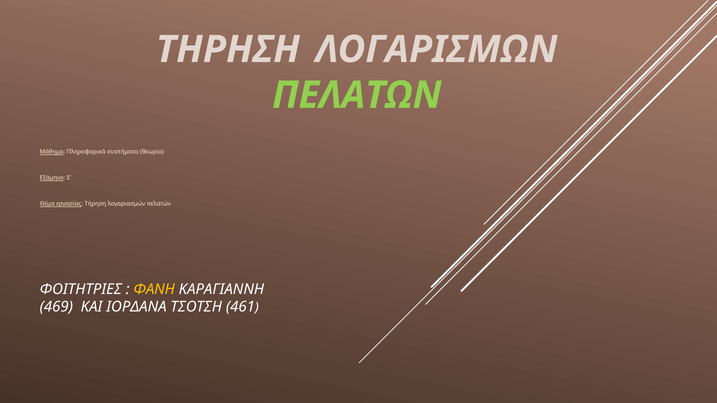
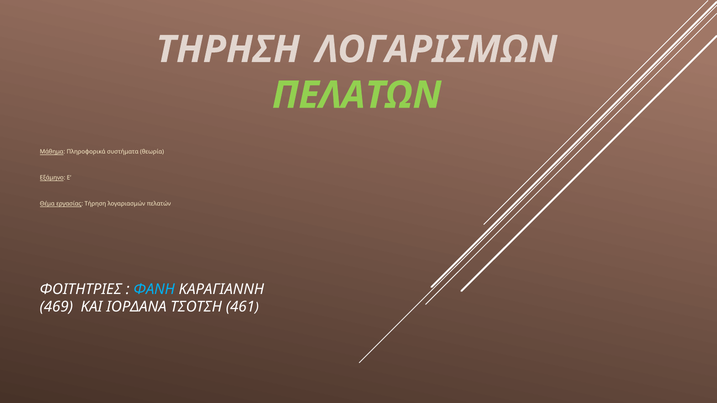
ΦΑΝΗ colour: yellow -> light blue
